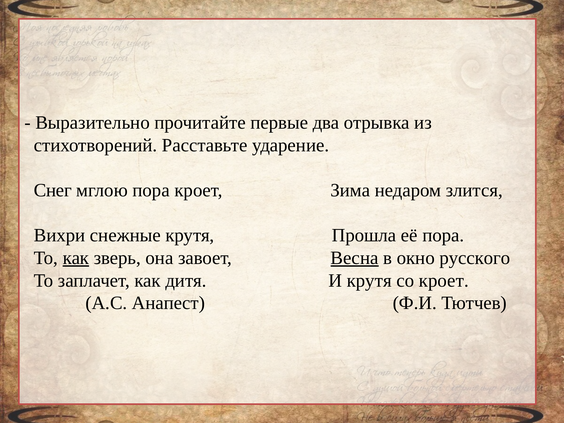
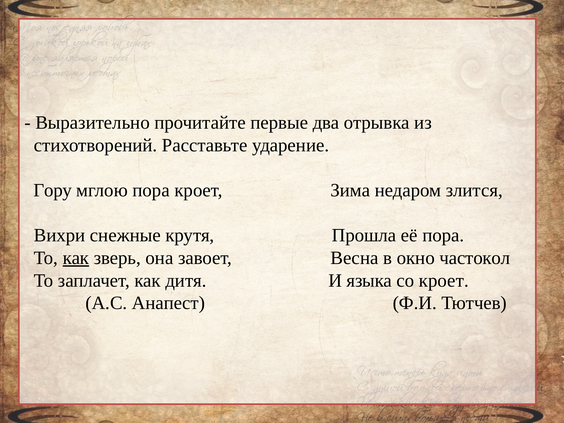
Снег: Снег -> Гору
Весна underline: present -> none
русского: русского -> частокол
И крутя: крутя -> языка
